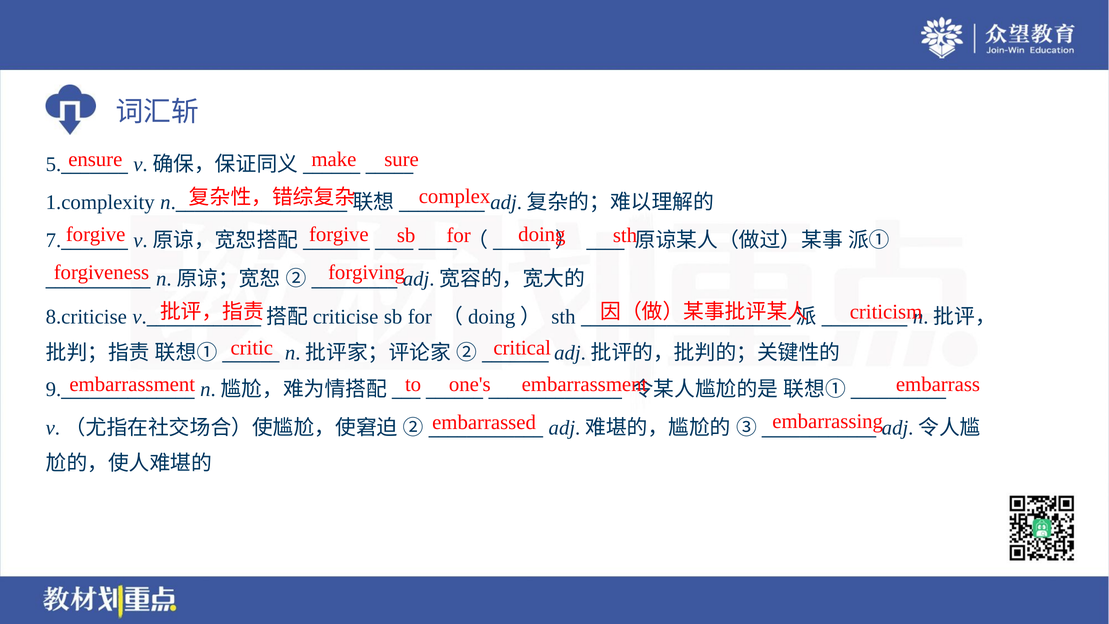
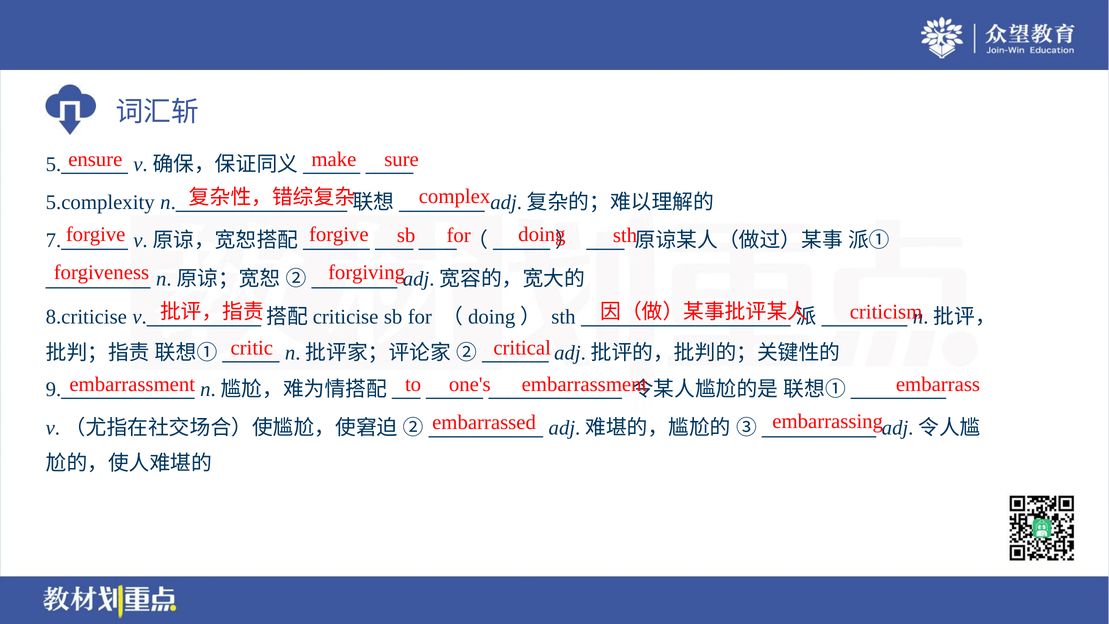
1.complexity: 1.complexity -> 5.complexity
